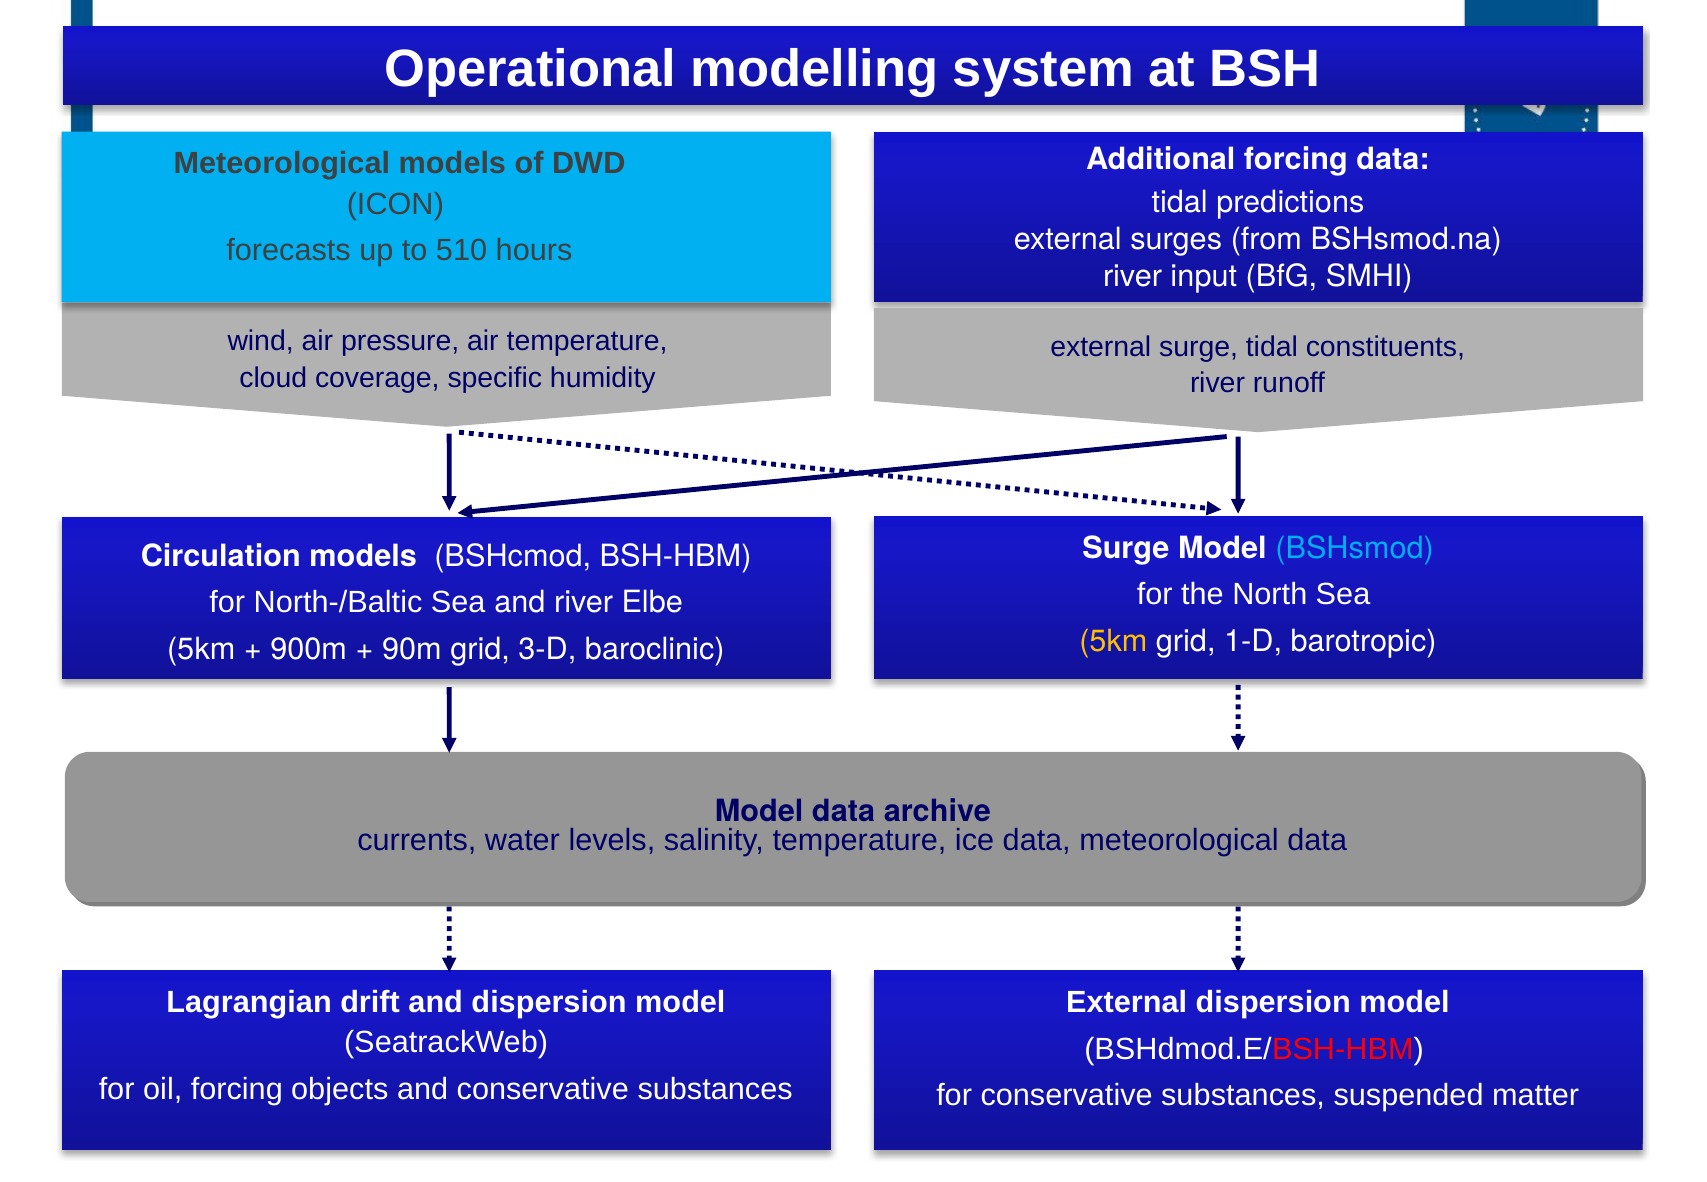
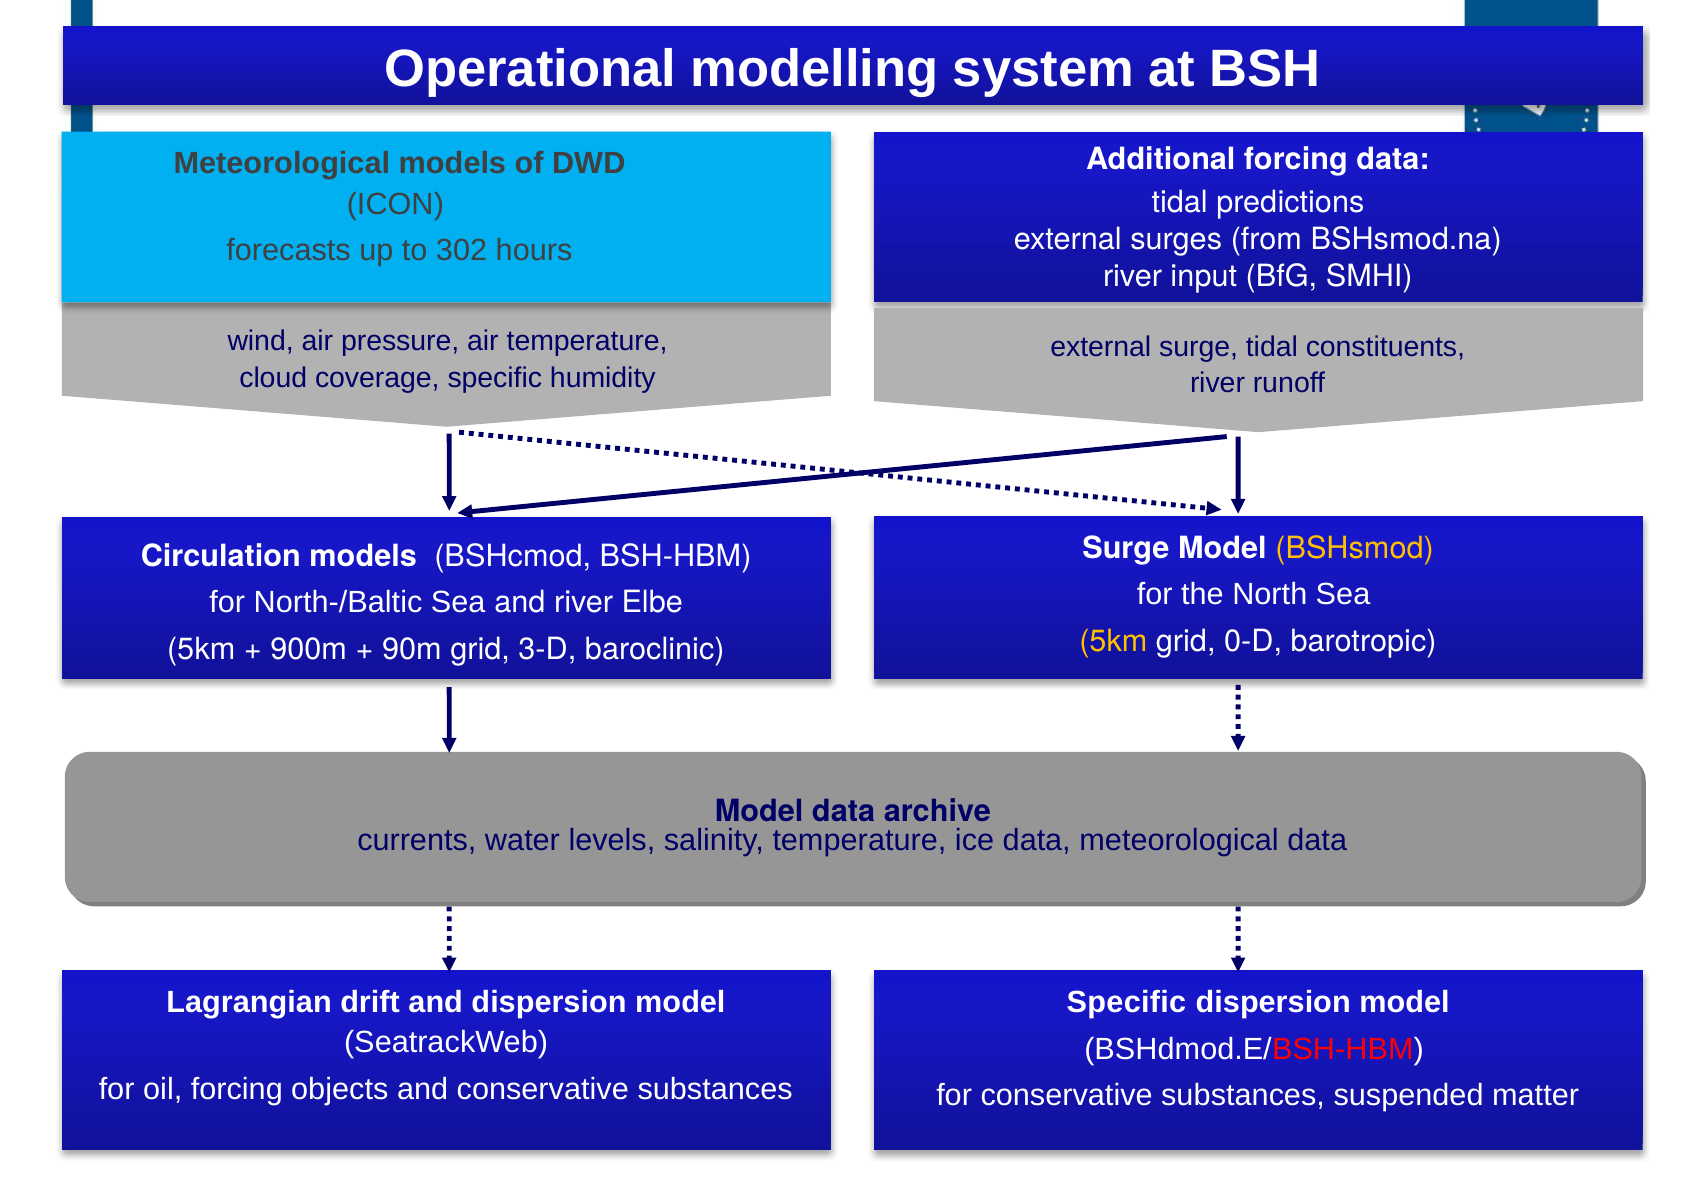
510: 510 -> 302
BSHsmod colour: light blue -> yellow
1-D: 1-D -> 0-D
External at (1127, 1002): External -> Specific
